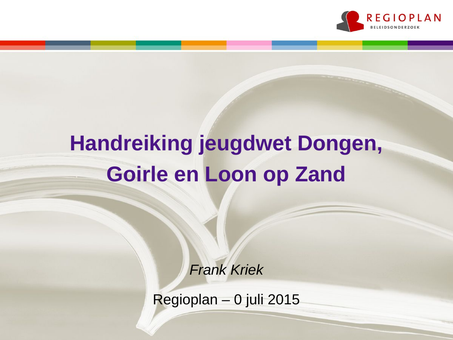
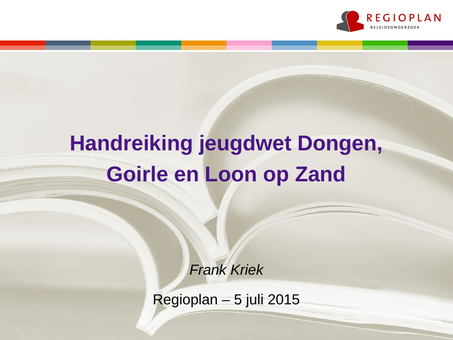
0: 0 -> 5
